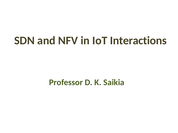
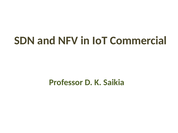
Interactions: Interactions -> Commercial
